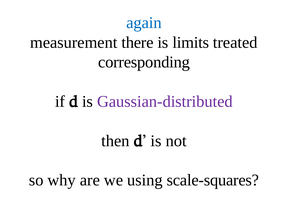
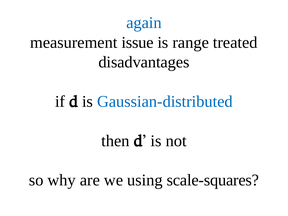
there: there -> issue
limits: limits -> range
corresponding: corresponding -> disadvantages
Gaussian-distributed colour: purple -> blue
